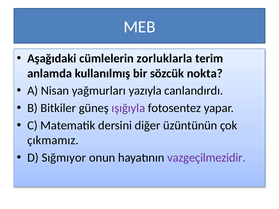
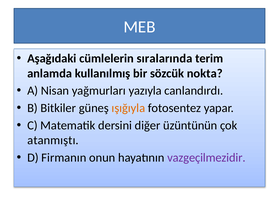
zorluklarla: zorluklarla -> sıralarında
ışığıyla colour: purple -> orange
çıkmamız: çıkmamız -> atanmıştı
Sığmıyor: Sığmıyor -> Firmanın
